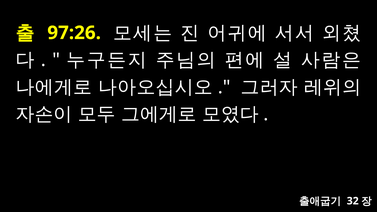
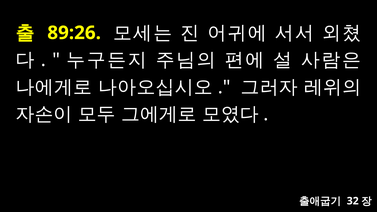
97:26: 97:26 -> 89:26
